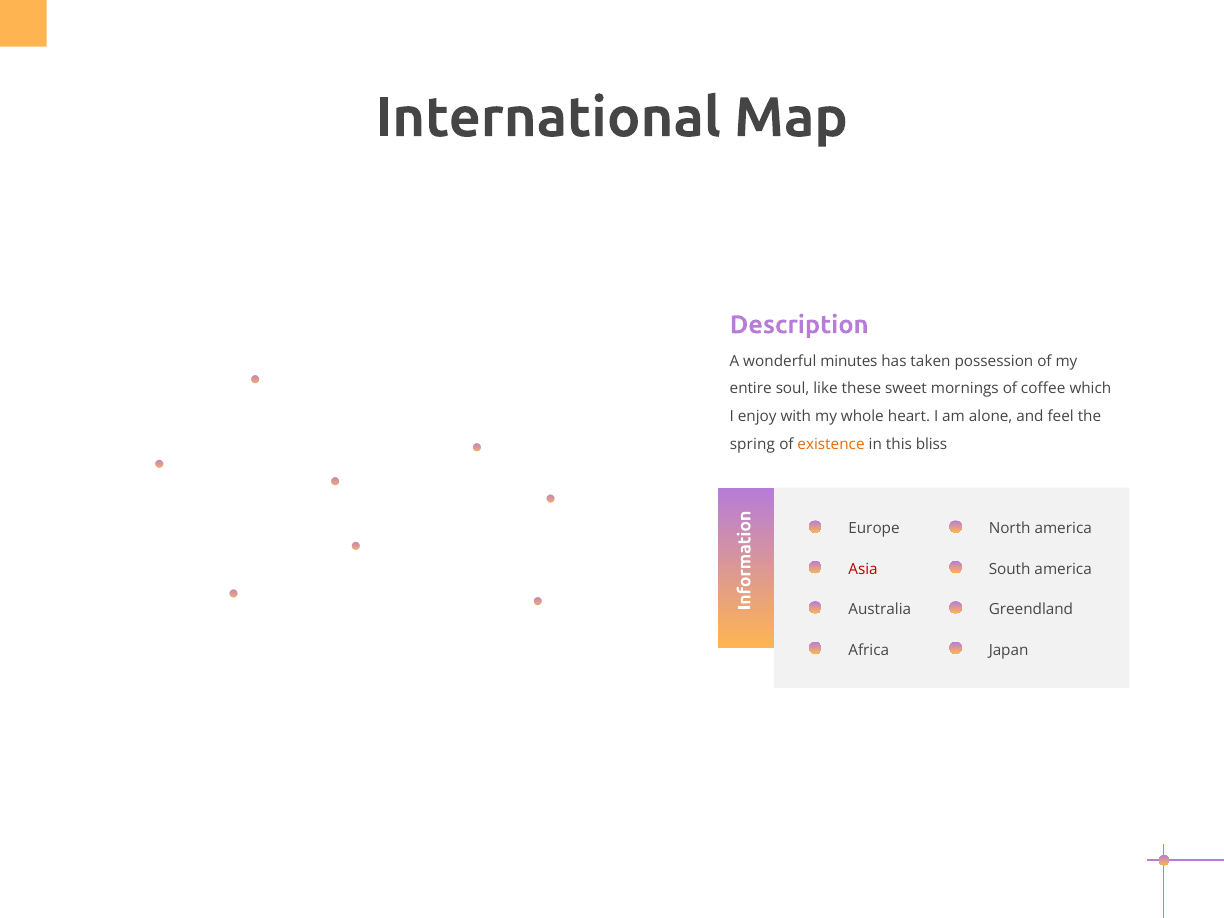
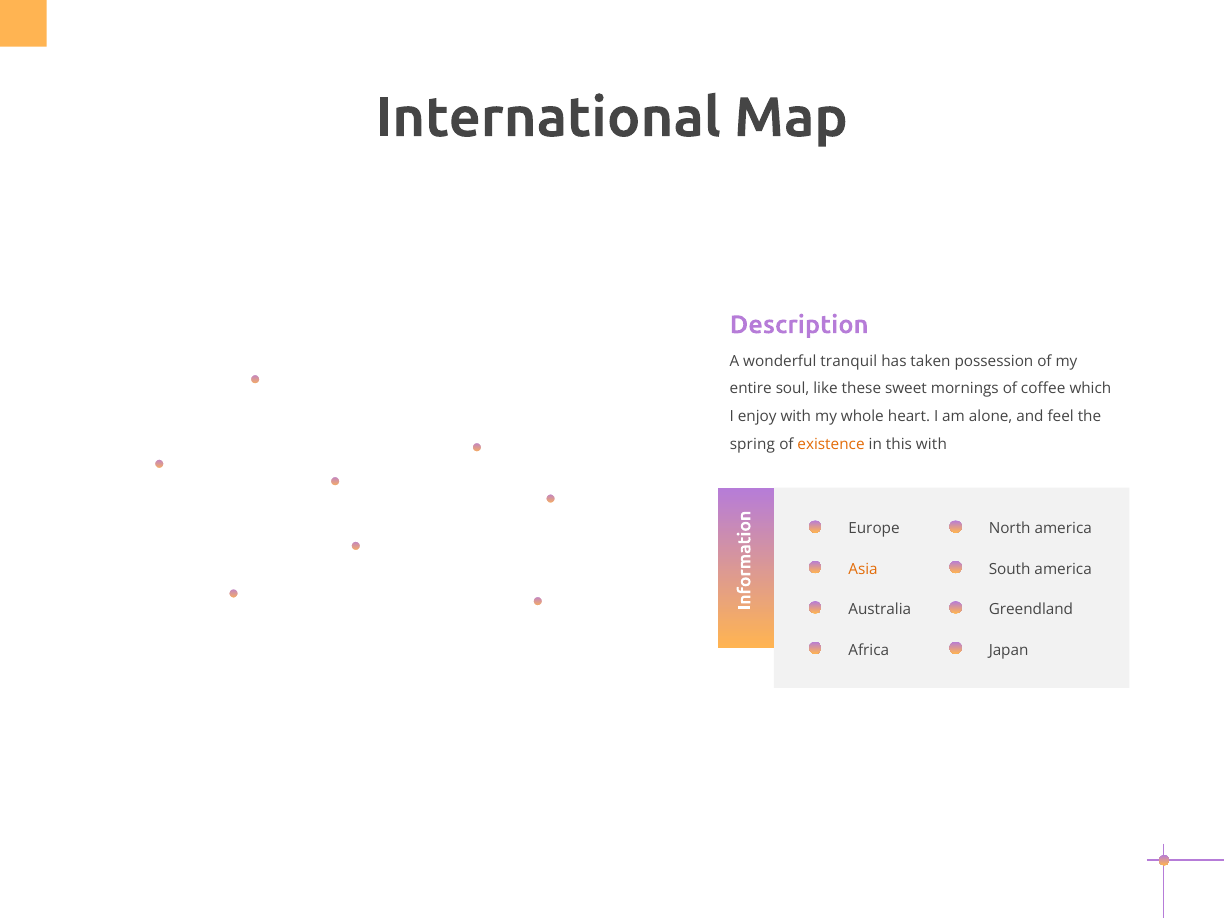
minutes: minutes -> tranquil
this bliss: bliss -> with
Asia colour: red -> orange
